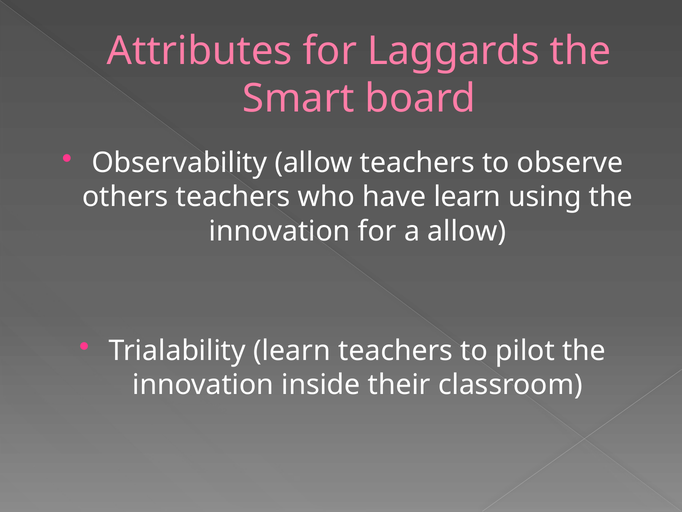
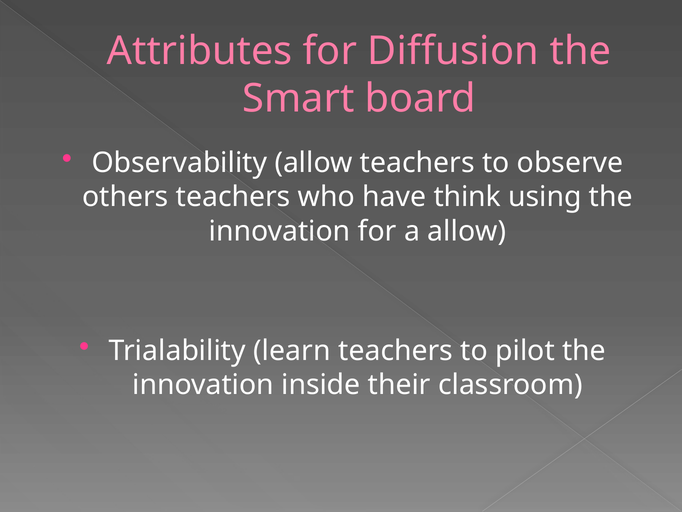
Laggards: Laggards -> Diffusion
have learn: learn -> think
